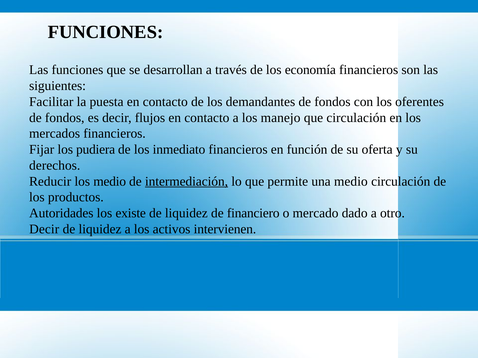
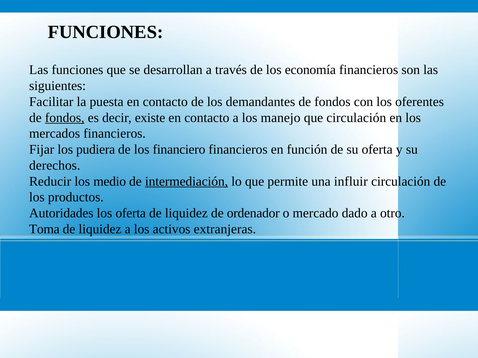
fondos at (65, 118) underline: none -> present
flujos: flujos -> existe
inmediato: inmediato -> financiero
una medio: medio -> influir
los existe: existe -> oferta
financiero: financiero -> ordenador
Decir at (44, 229): Decir -> Toma
intervienen: intervienen -> extranjeras
